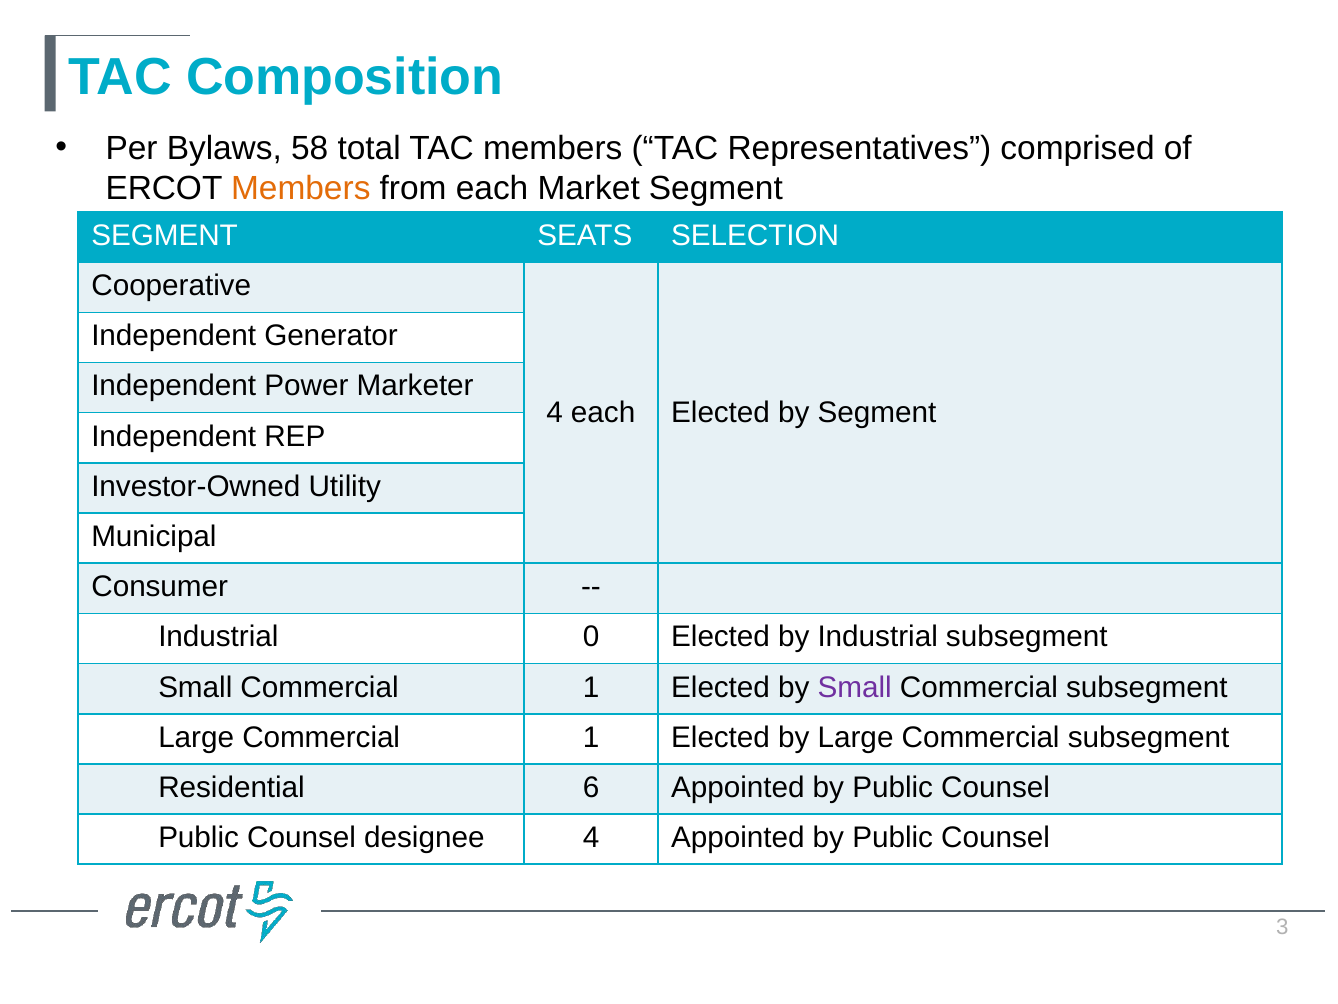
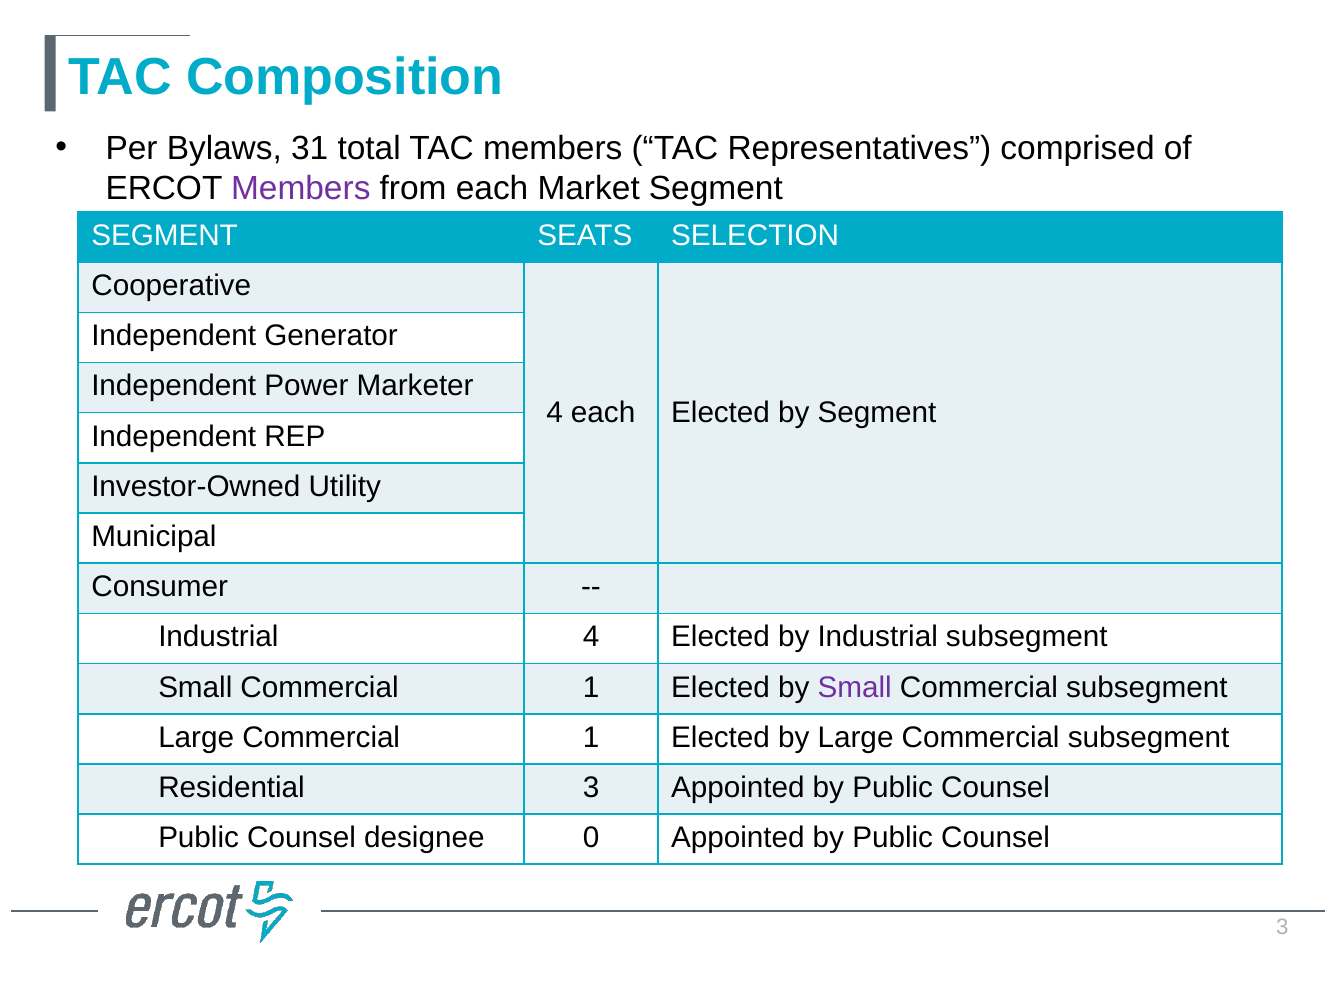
58: 58 -> 31
Members at (301, 188) colour: orange -> purple
Industrial 0: 0 -> 4
Residential 6: 6 -> 3
designee 4: 4 -> 0
